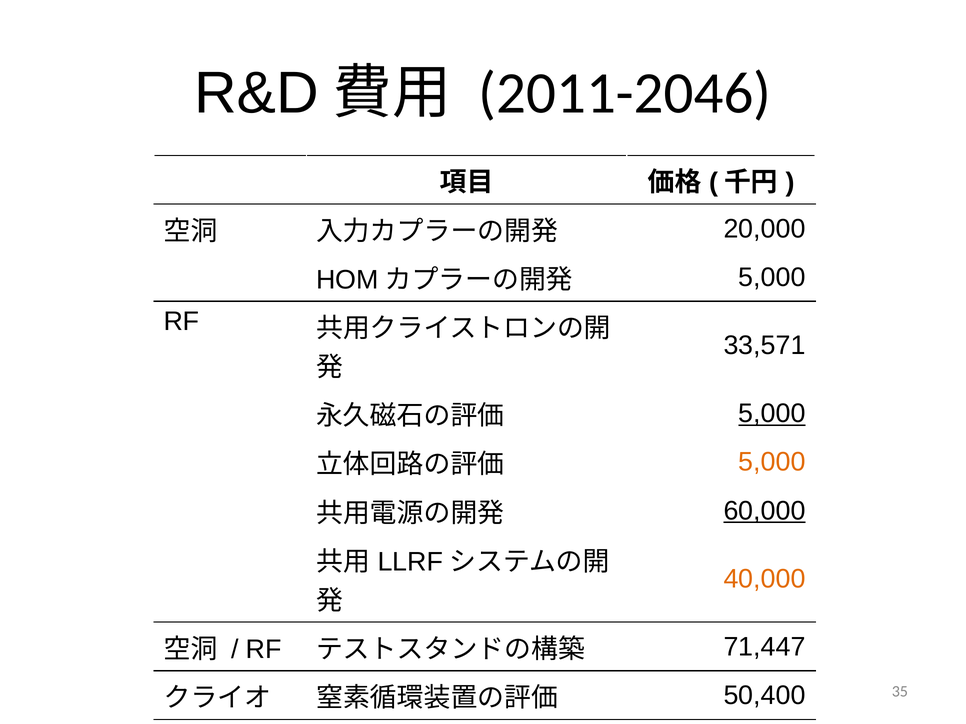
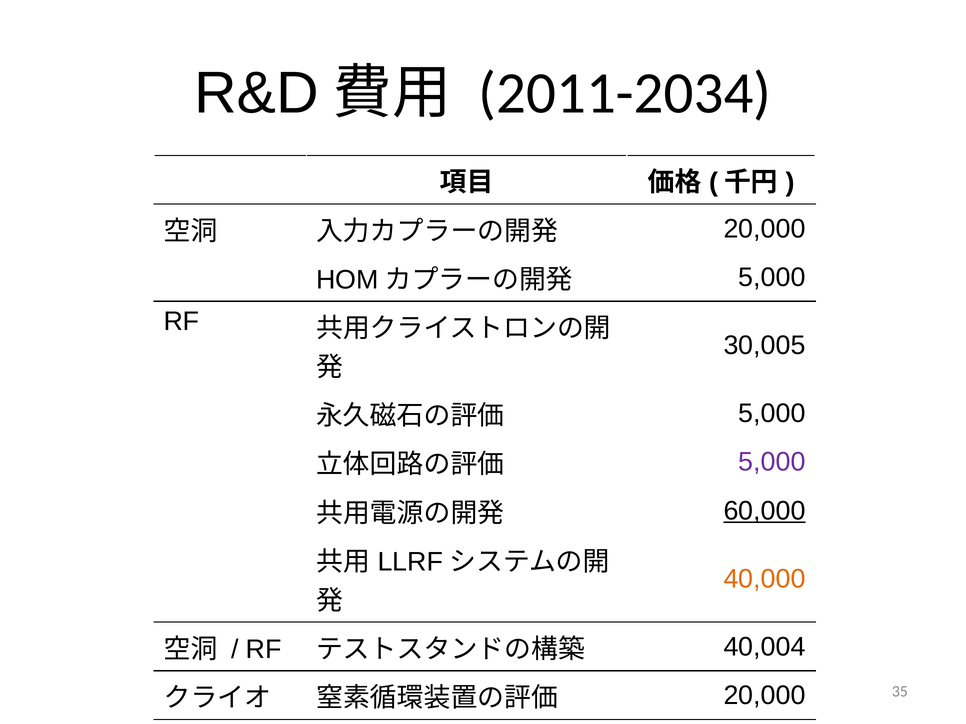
2011-2046: 2011-2046 -> 2011-2034
33,571: 33,571 -> 30,005
5,000 at (772, 414) underline: present -> none
5,000 at (772, 462) colour: orange -> purple
71,447: 71,447 -> 40,004
50,400 at (765, 696): 50,400 -> 20,000
